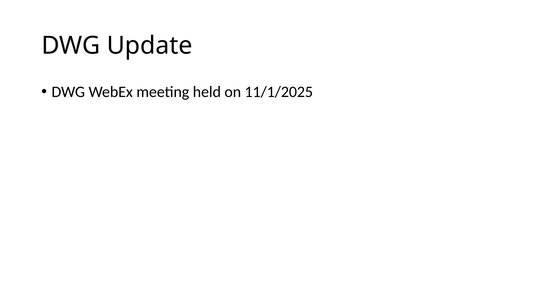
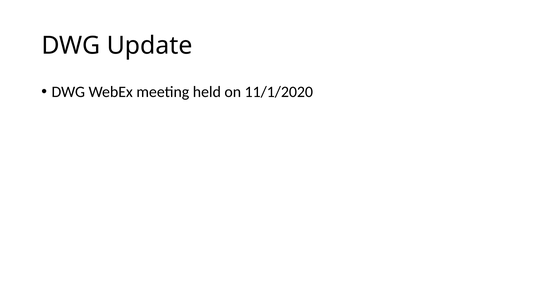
11/1/2025: 11/1/2025 -> 11/1/2020
